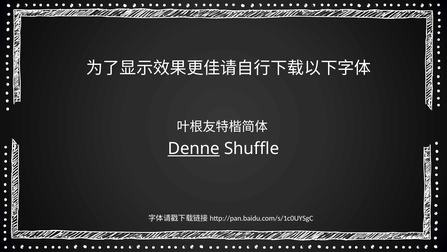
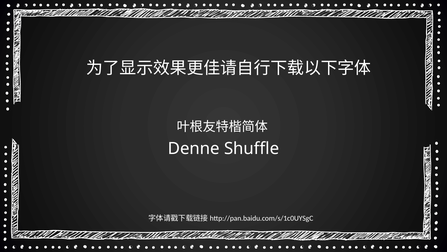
Denne underline: present -> none
